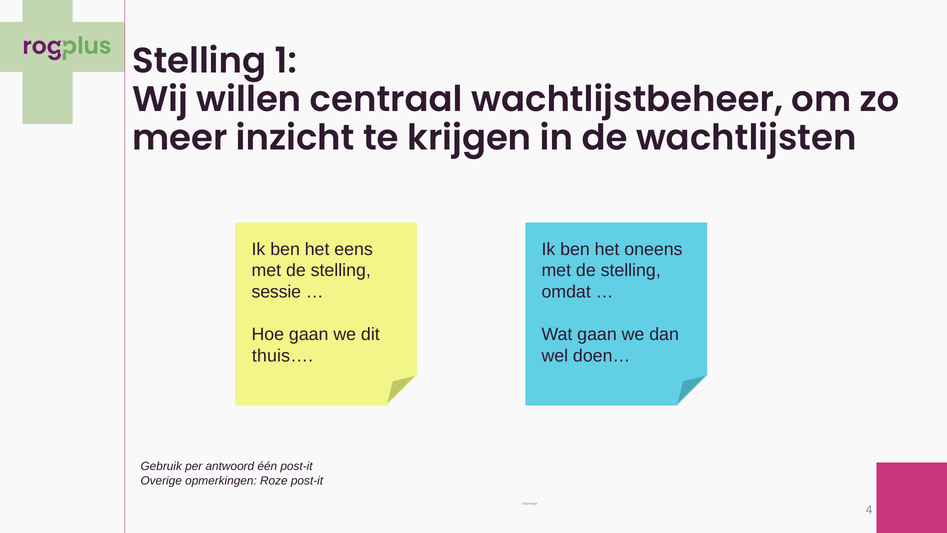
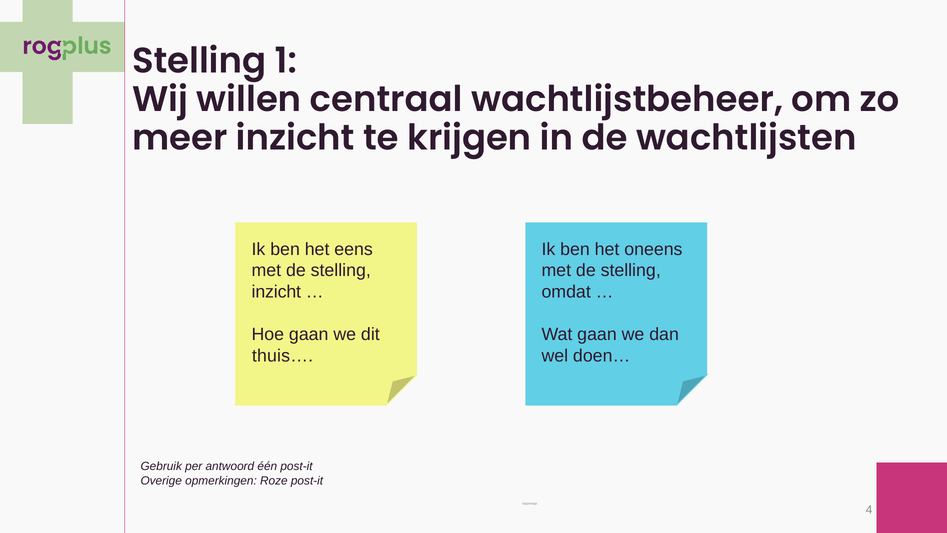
sessie at (276, 292): sessie -> inzicht
